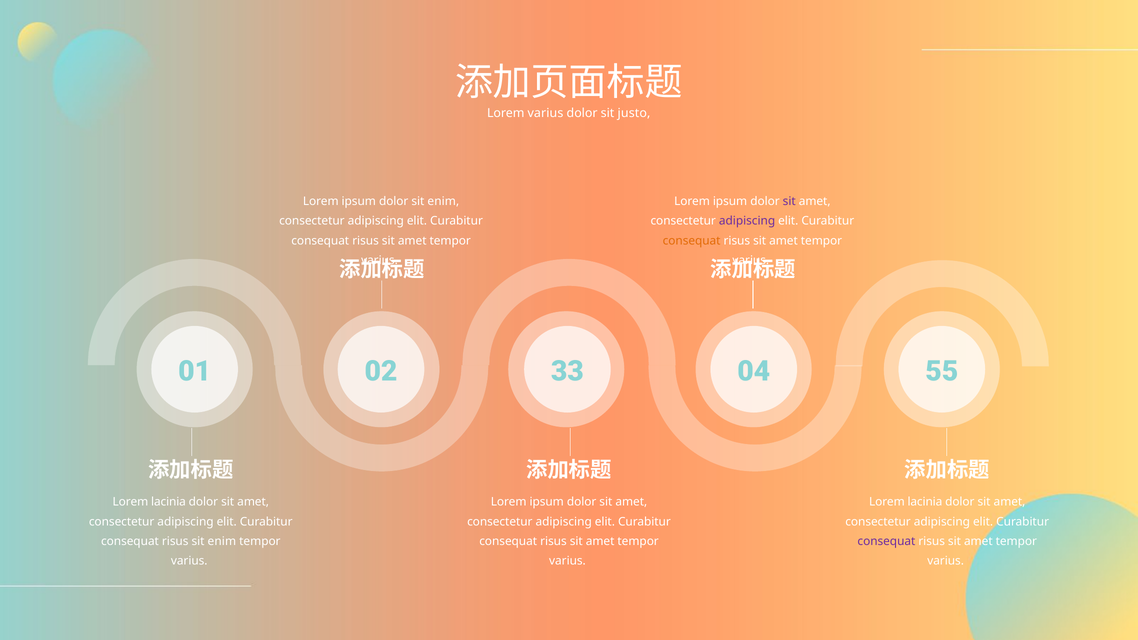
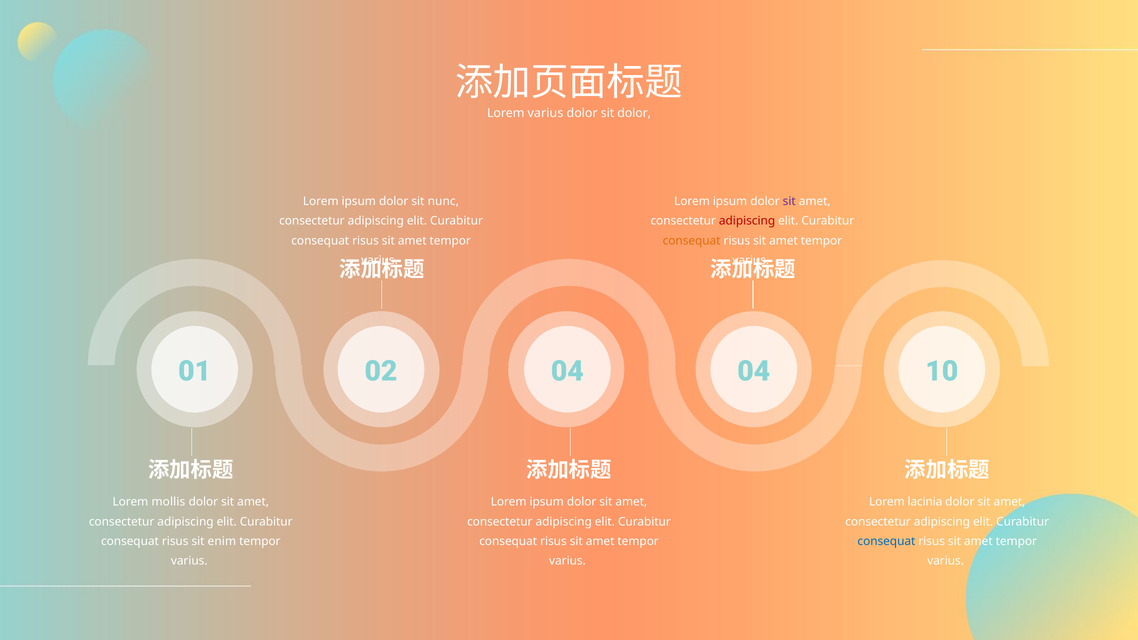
sit justo: justo -> dolor
dolor sit enim: enim -> nunc
adipiscing at (747, 221) colour: purple -> red
02 33: 33 -> 04
55: 55 -> 10
lacinia at (169, 502): lacinia -> mollis
consequat at (886, 541) colour: purple -> blue
